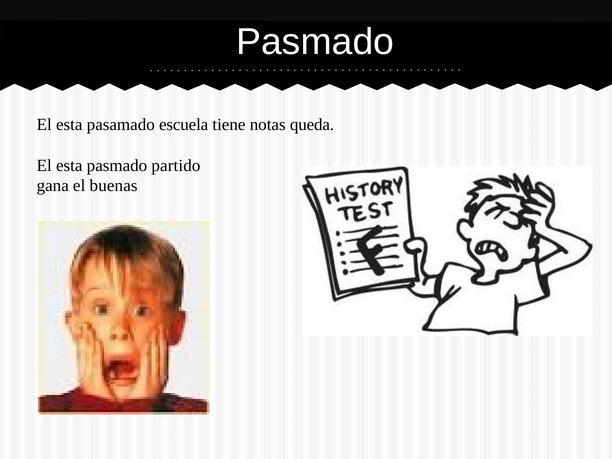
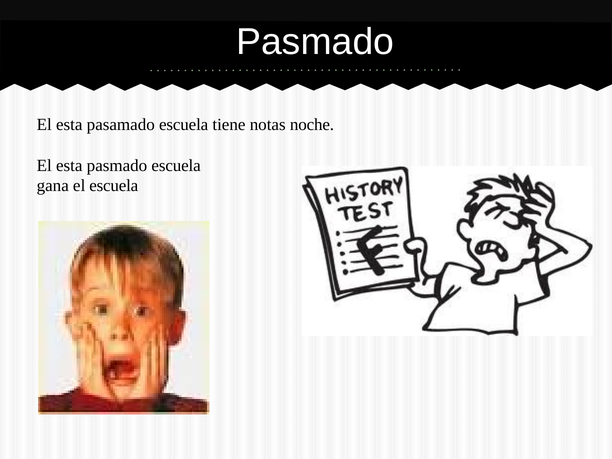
queda: queda -> noche
pasmado partido: partido -> escuela
el buenas: buenas -> escuela
